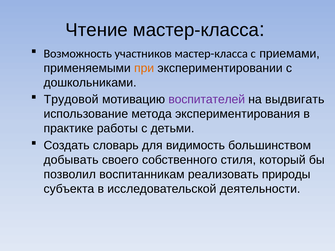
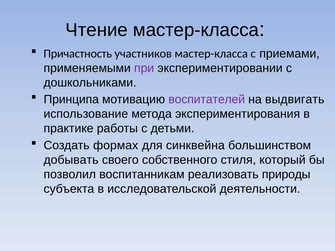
Возможность: Возможность -> Причастность
при colour: orange -> purple
Трудовой: Трудовой -> Принципа
словарь: словарь -> формах
видимость: видимость -> синквейна
